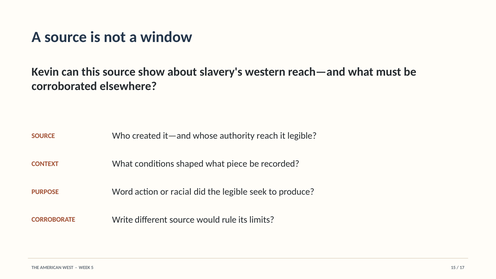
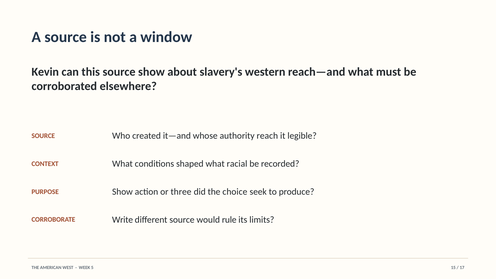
piece: piece -> racial
PURPOSE Word: Word -> Show
racial: racial -> three
the legible: legible -> choice
